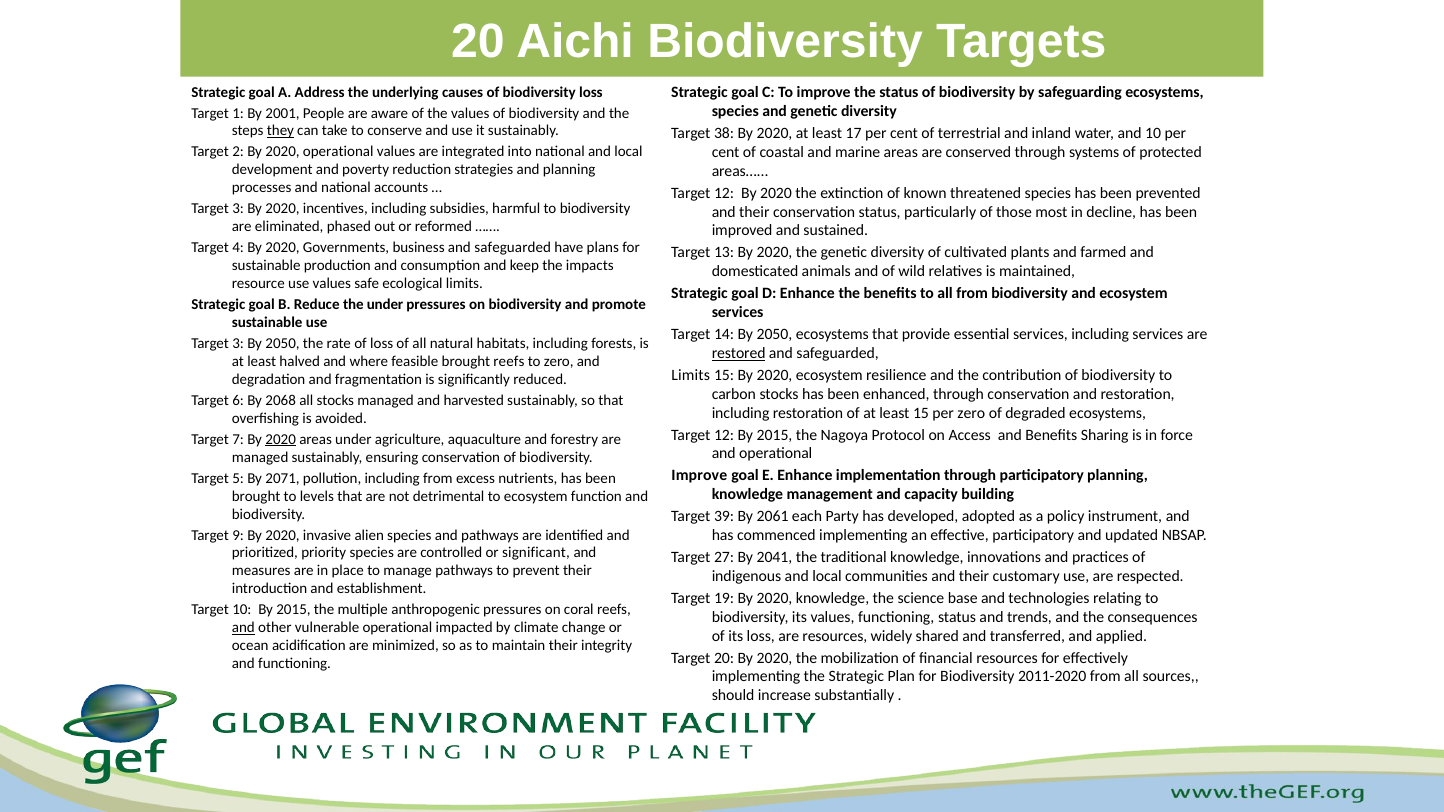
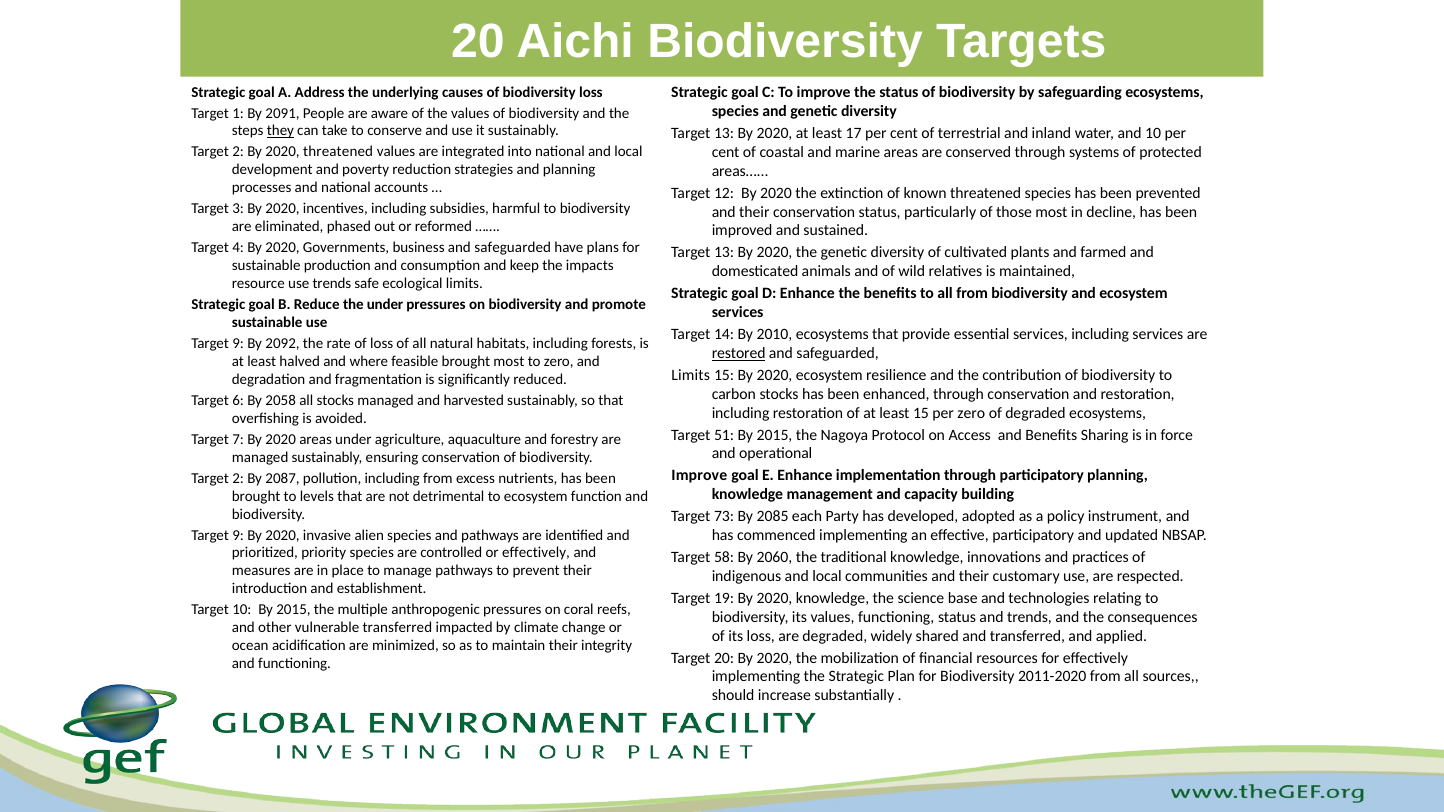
2001: 2001 -> 2091
38 at (724, 133): 38 -> 13
2020 operational: operational -> threatened
use values: values -> trends
14 By 2050: 2050 -> 2010
3 at (238, 344): 3 -> 9
2050 at (283, 344): 2050 -> 2092
brought reefs: reefs -> most
2068: 2068 -> 2058
12 at (724, 435): 12 -> 51
2020 at (281, 439) underline: present -> none
5 at (238, 478): 5 -> 2
2071: 2071 -> 2087
39: 39 -> 73
2061: 2061 -> 2085
or significant: significant -> effectively
27: 27 -> 58
2041: 2041 -> 2060
and at (243, 628) underline: present -> none
vulnerable operational: operational -> transferred
are resources: resources -> degraded
